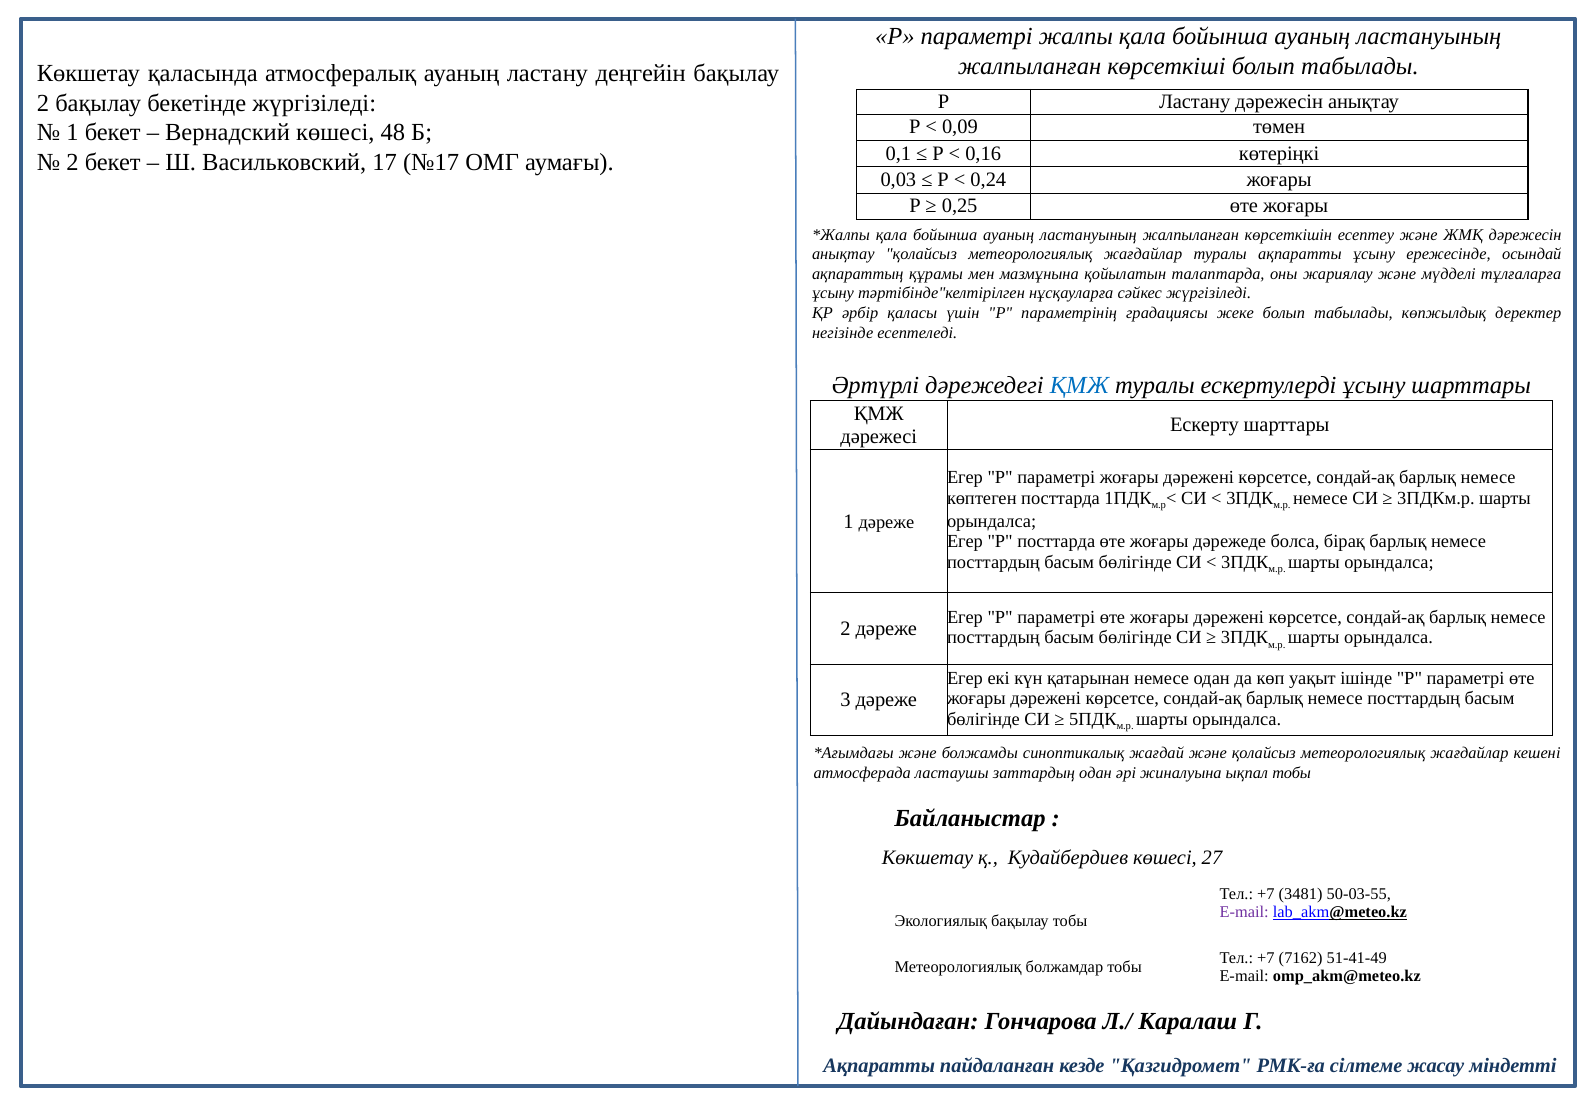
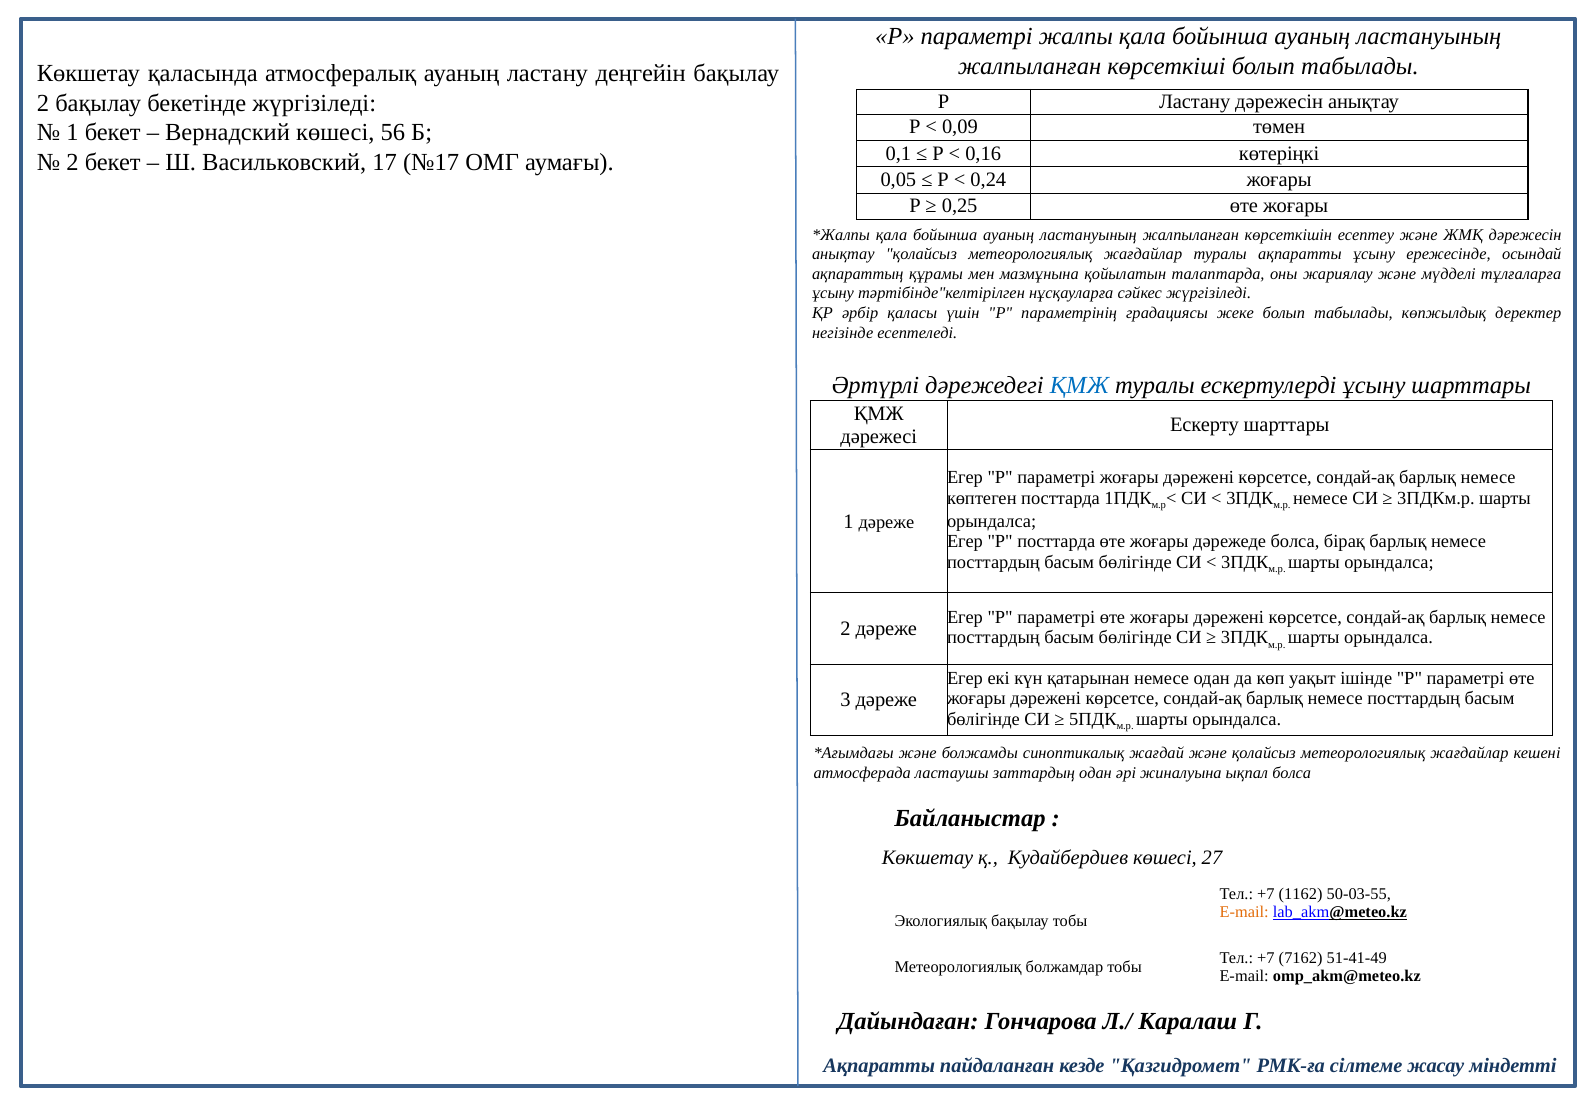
48: 48 -> 56
0,03: 0,03 -> 0,05
ықпал тобы: тобы -> болса
3481: 3481 -> 1162
E-mail at (1244, 912) colour: purple -> orange
